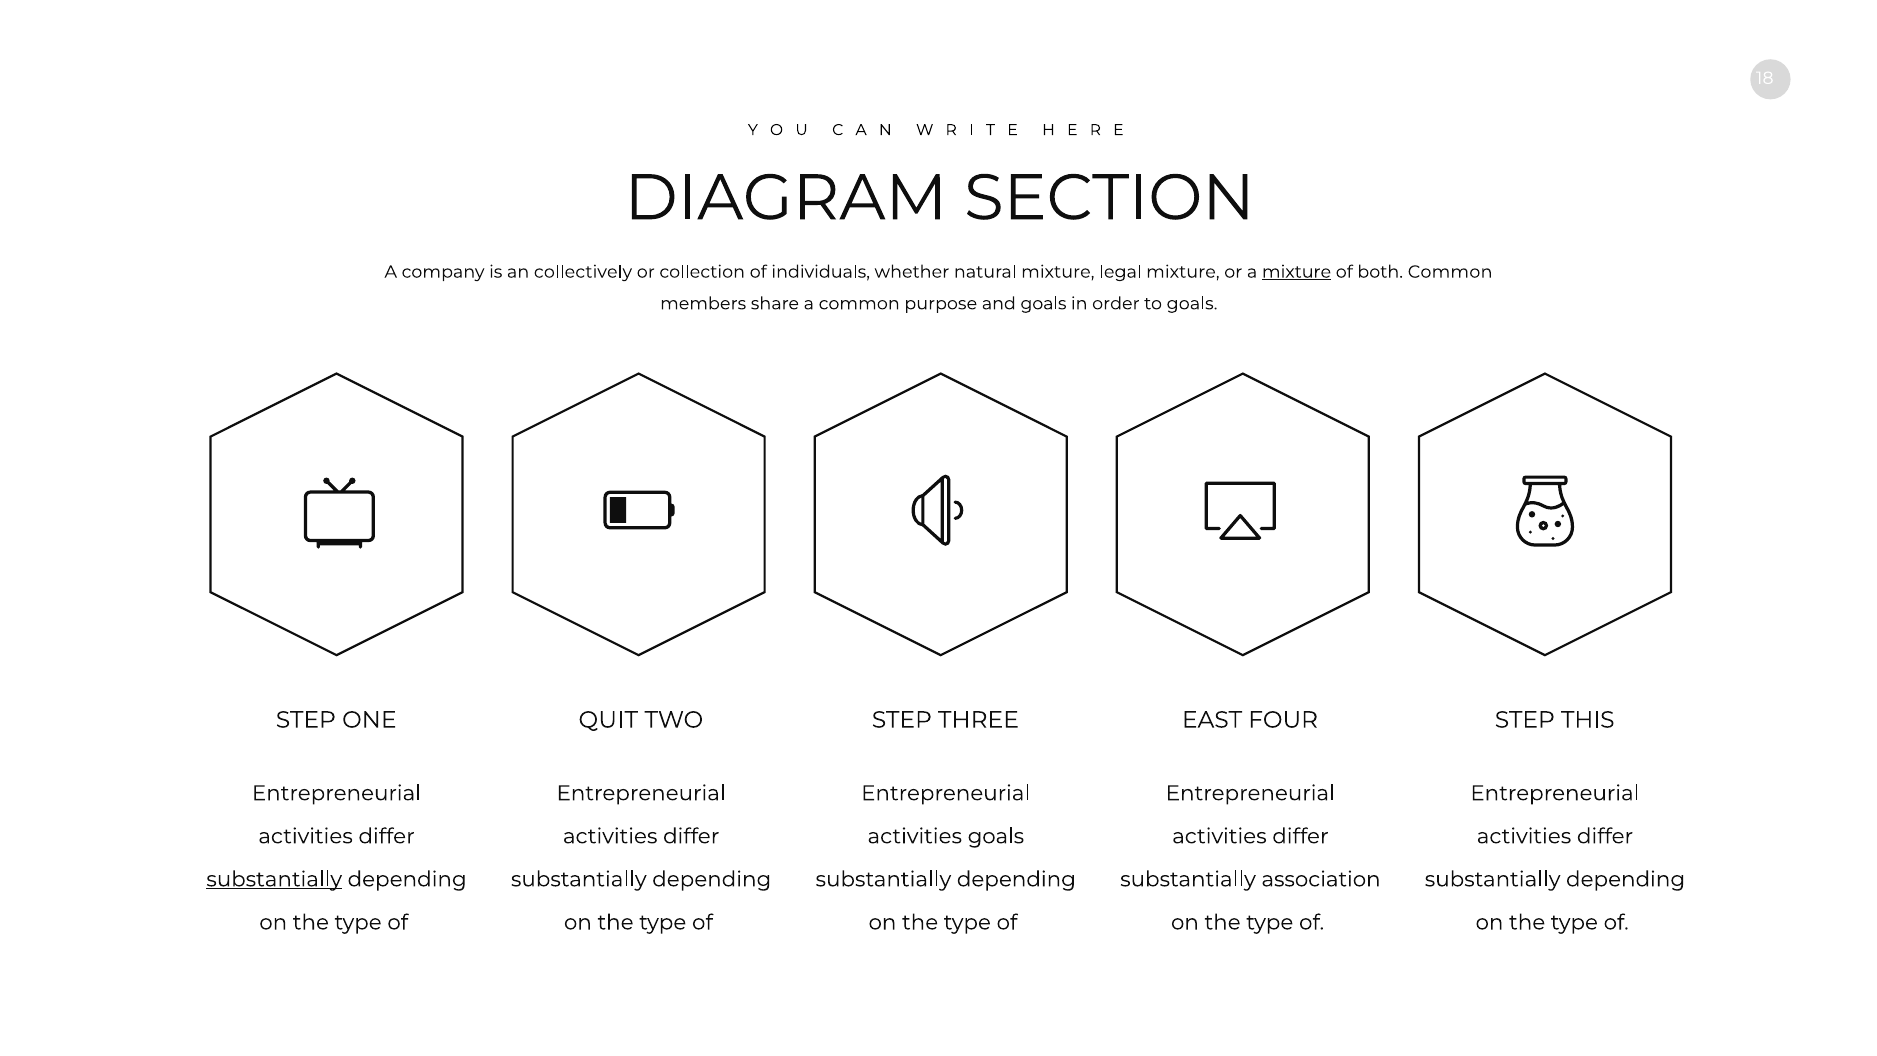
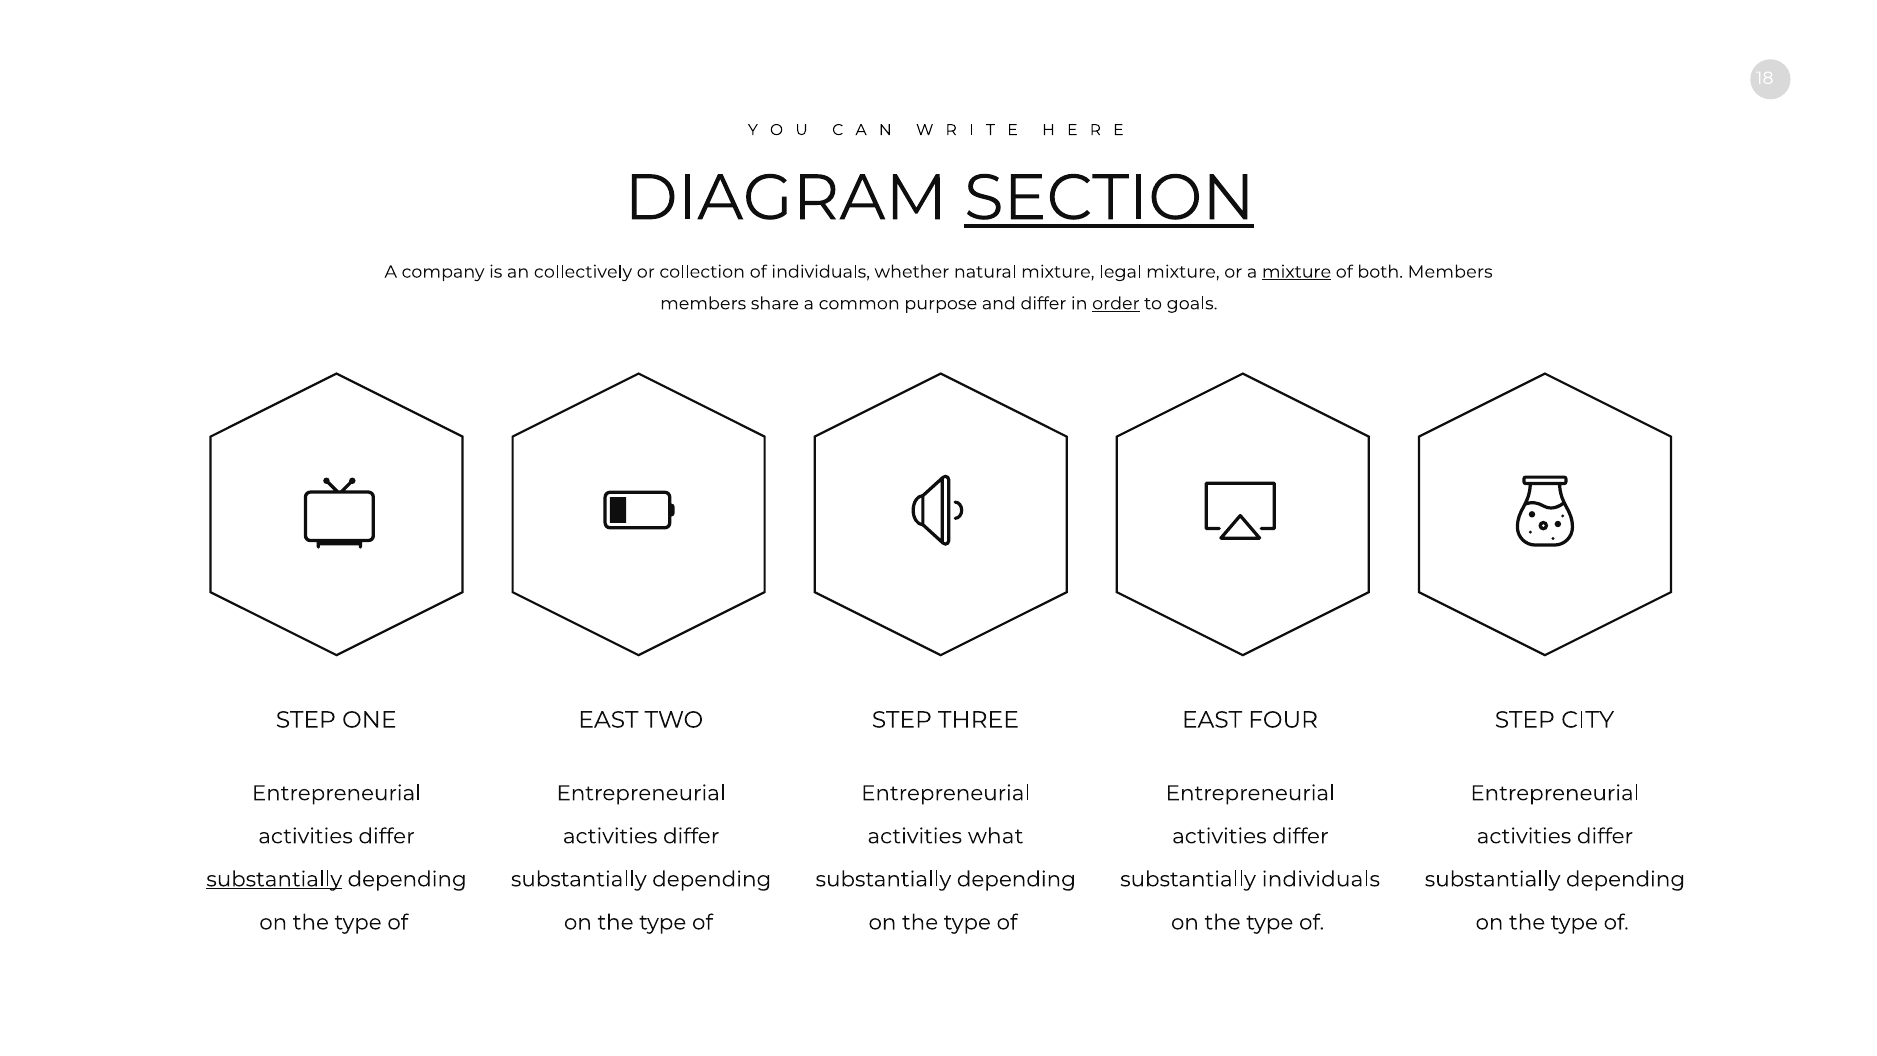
SECTION underline: none -> present
both Common: Common -> Members
and goals: goals -> differ
order underline: none -> present
QUIT at (608, 720): QUIT -> EAST
THIS: THIS -> CITY
activities goals: goals -> what
substantially association: association -> individuals
